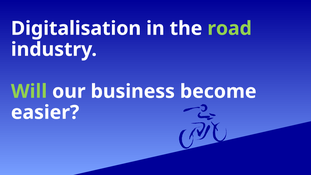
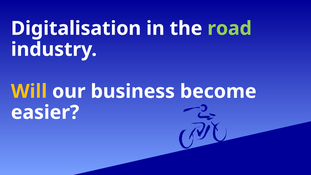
Will colour: light green -> yellow
